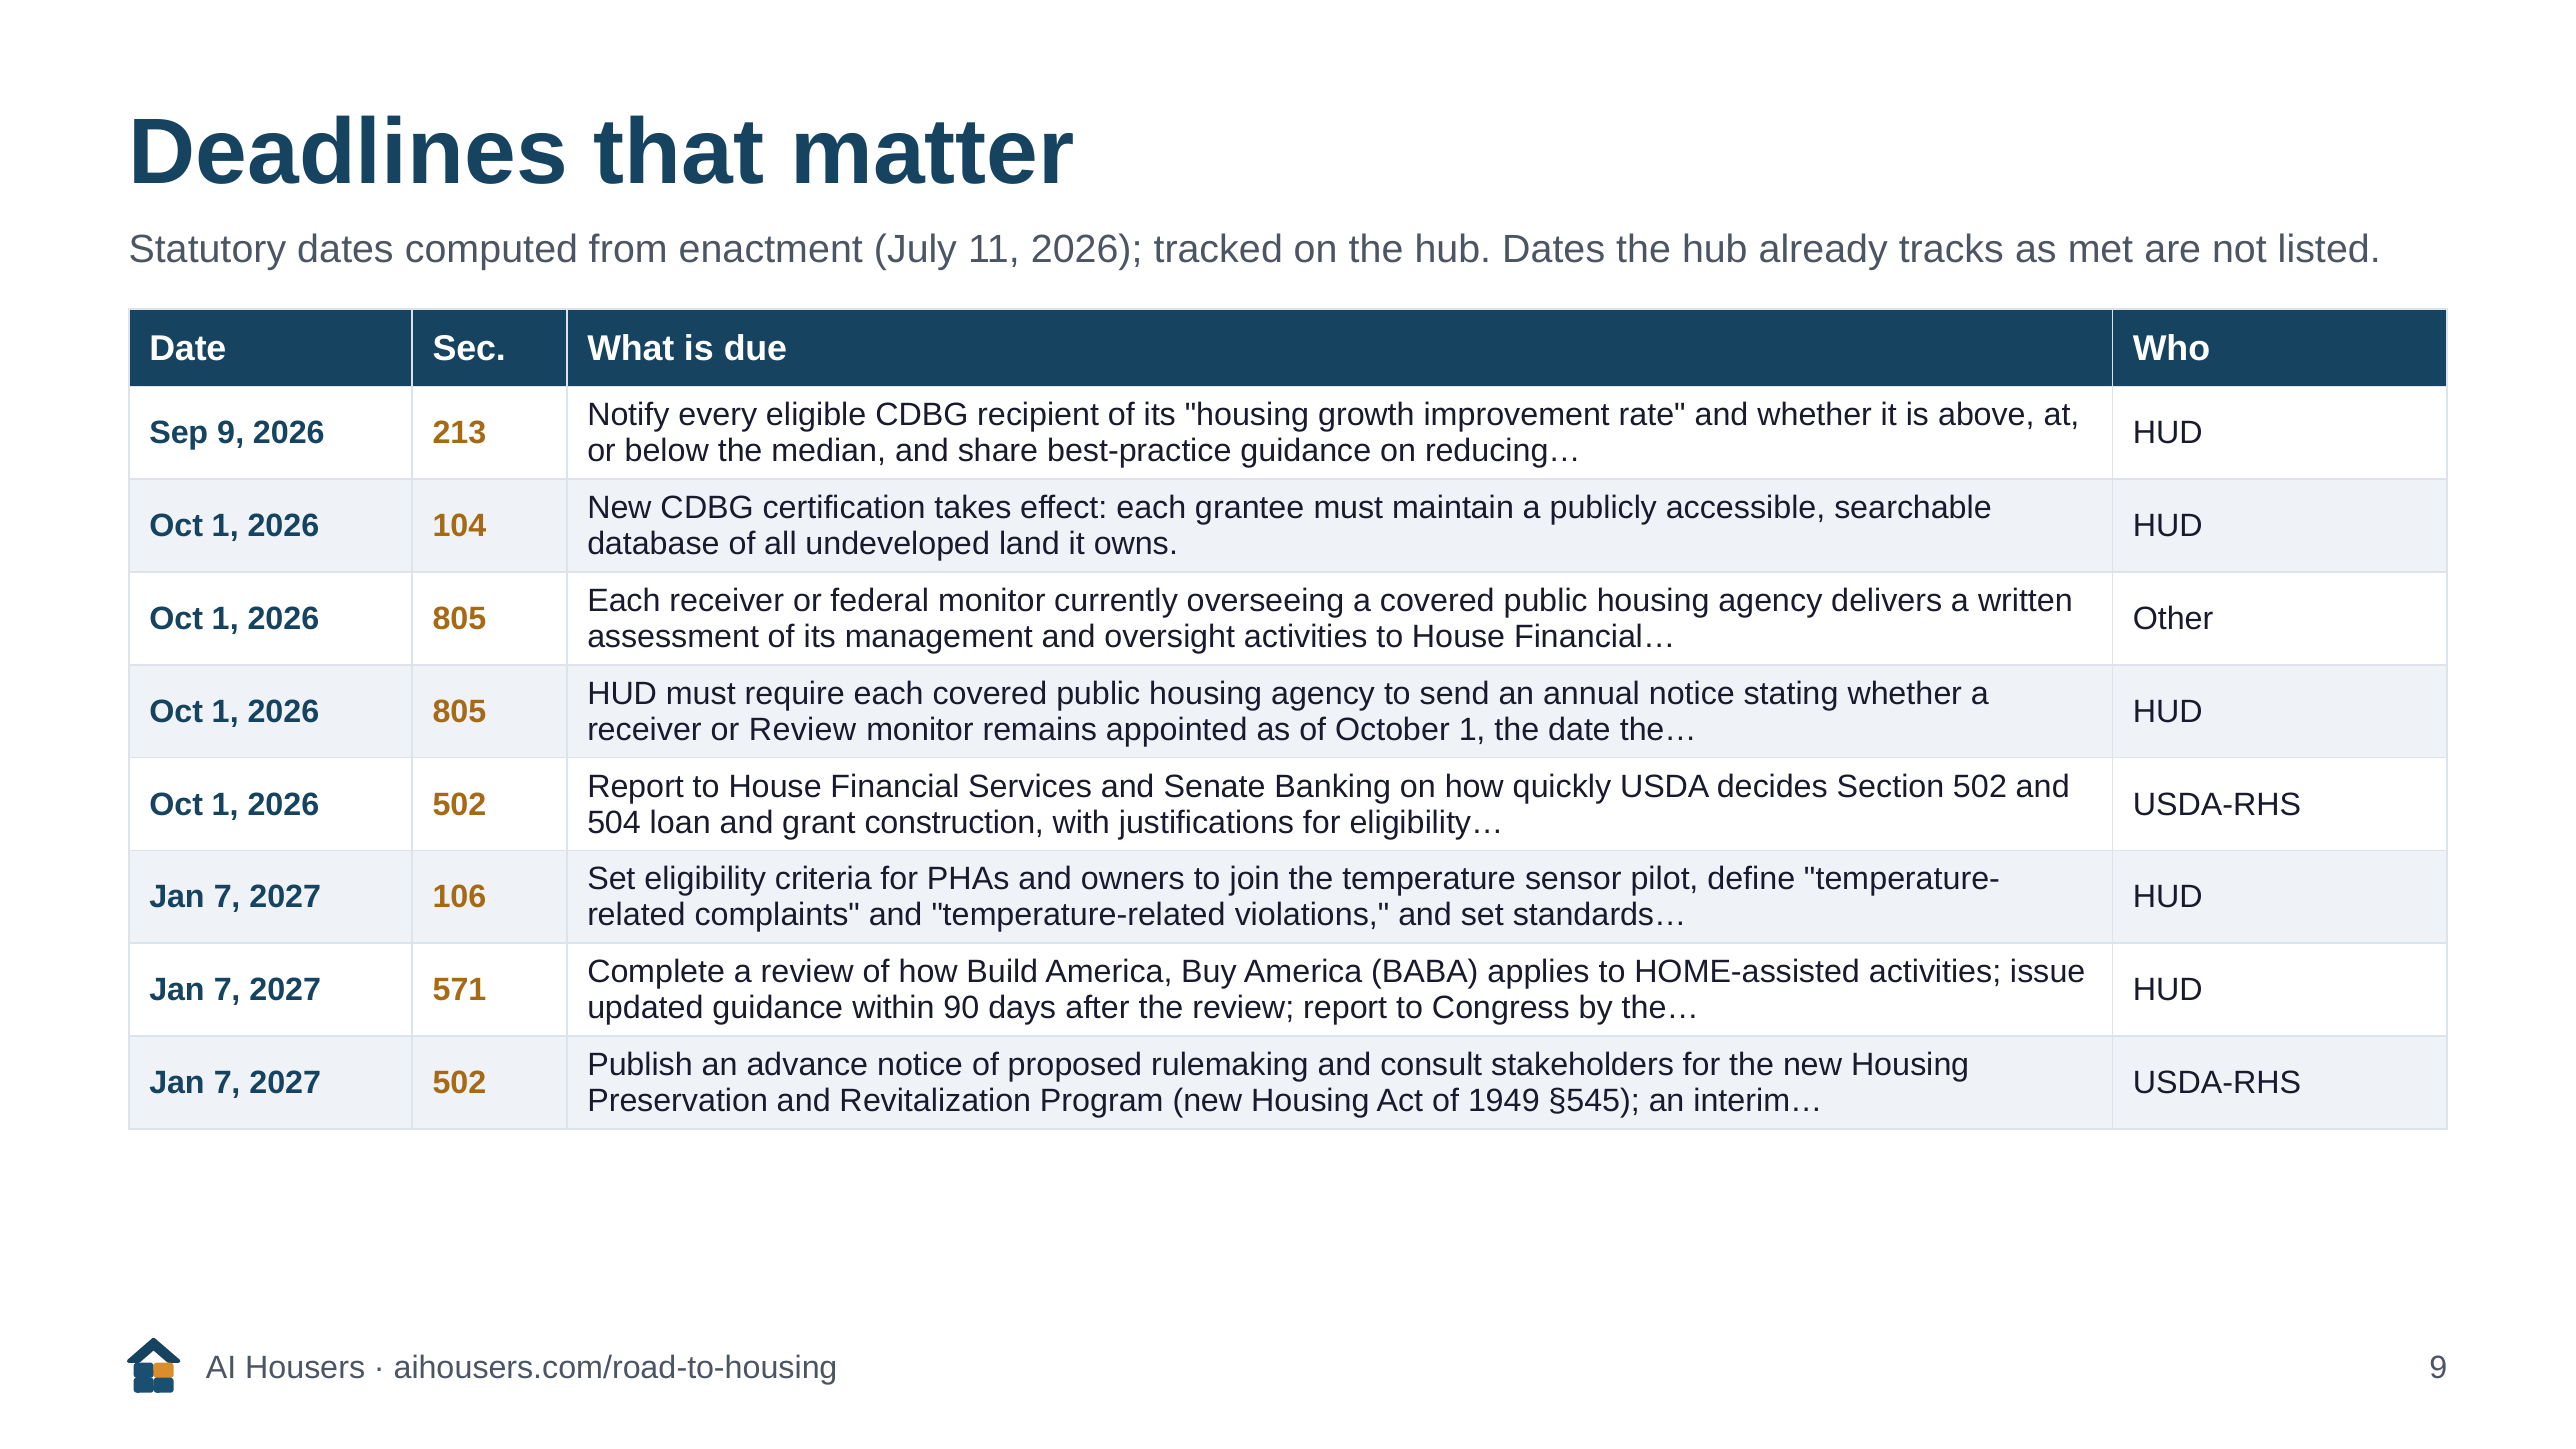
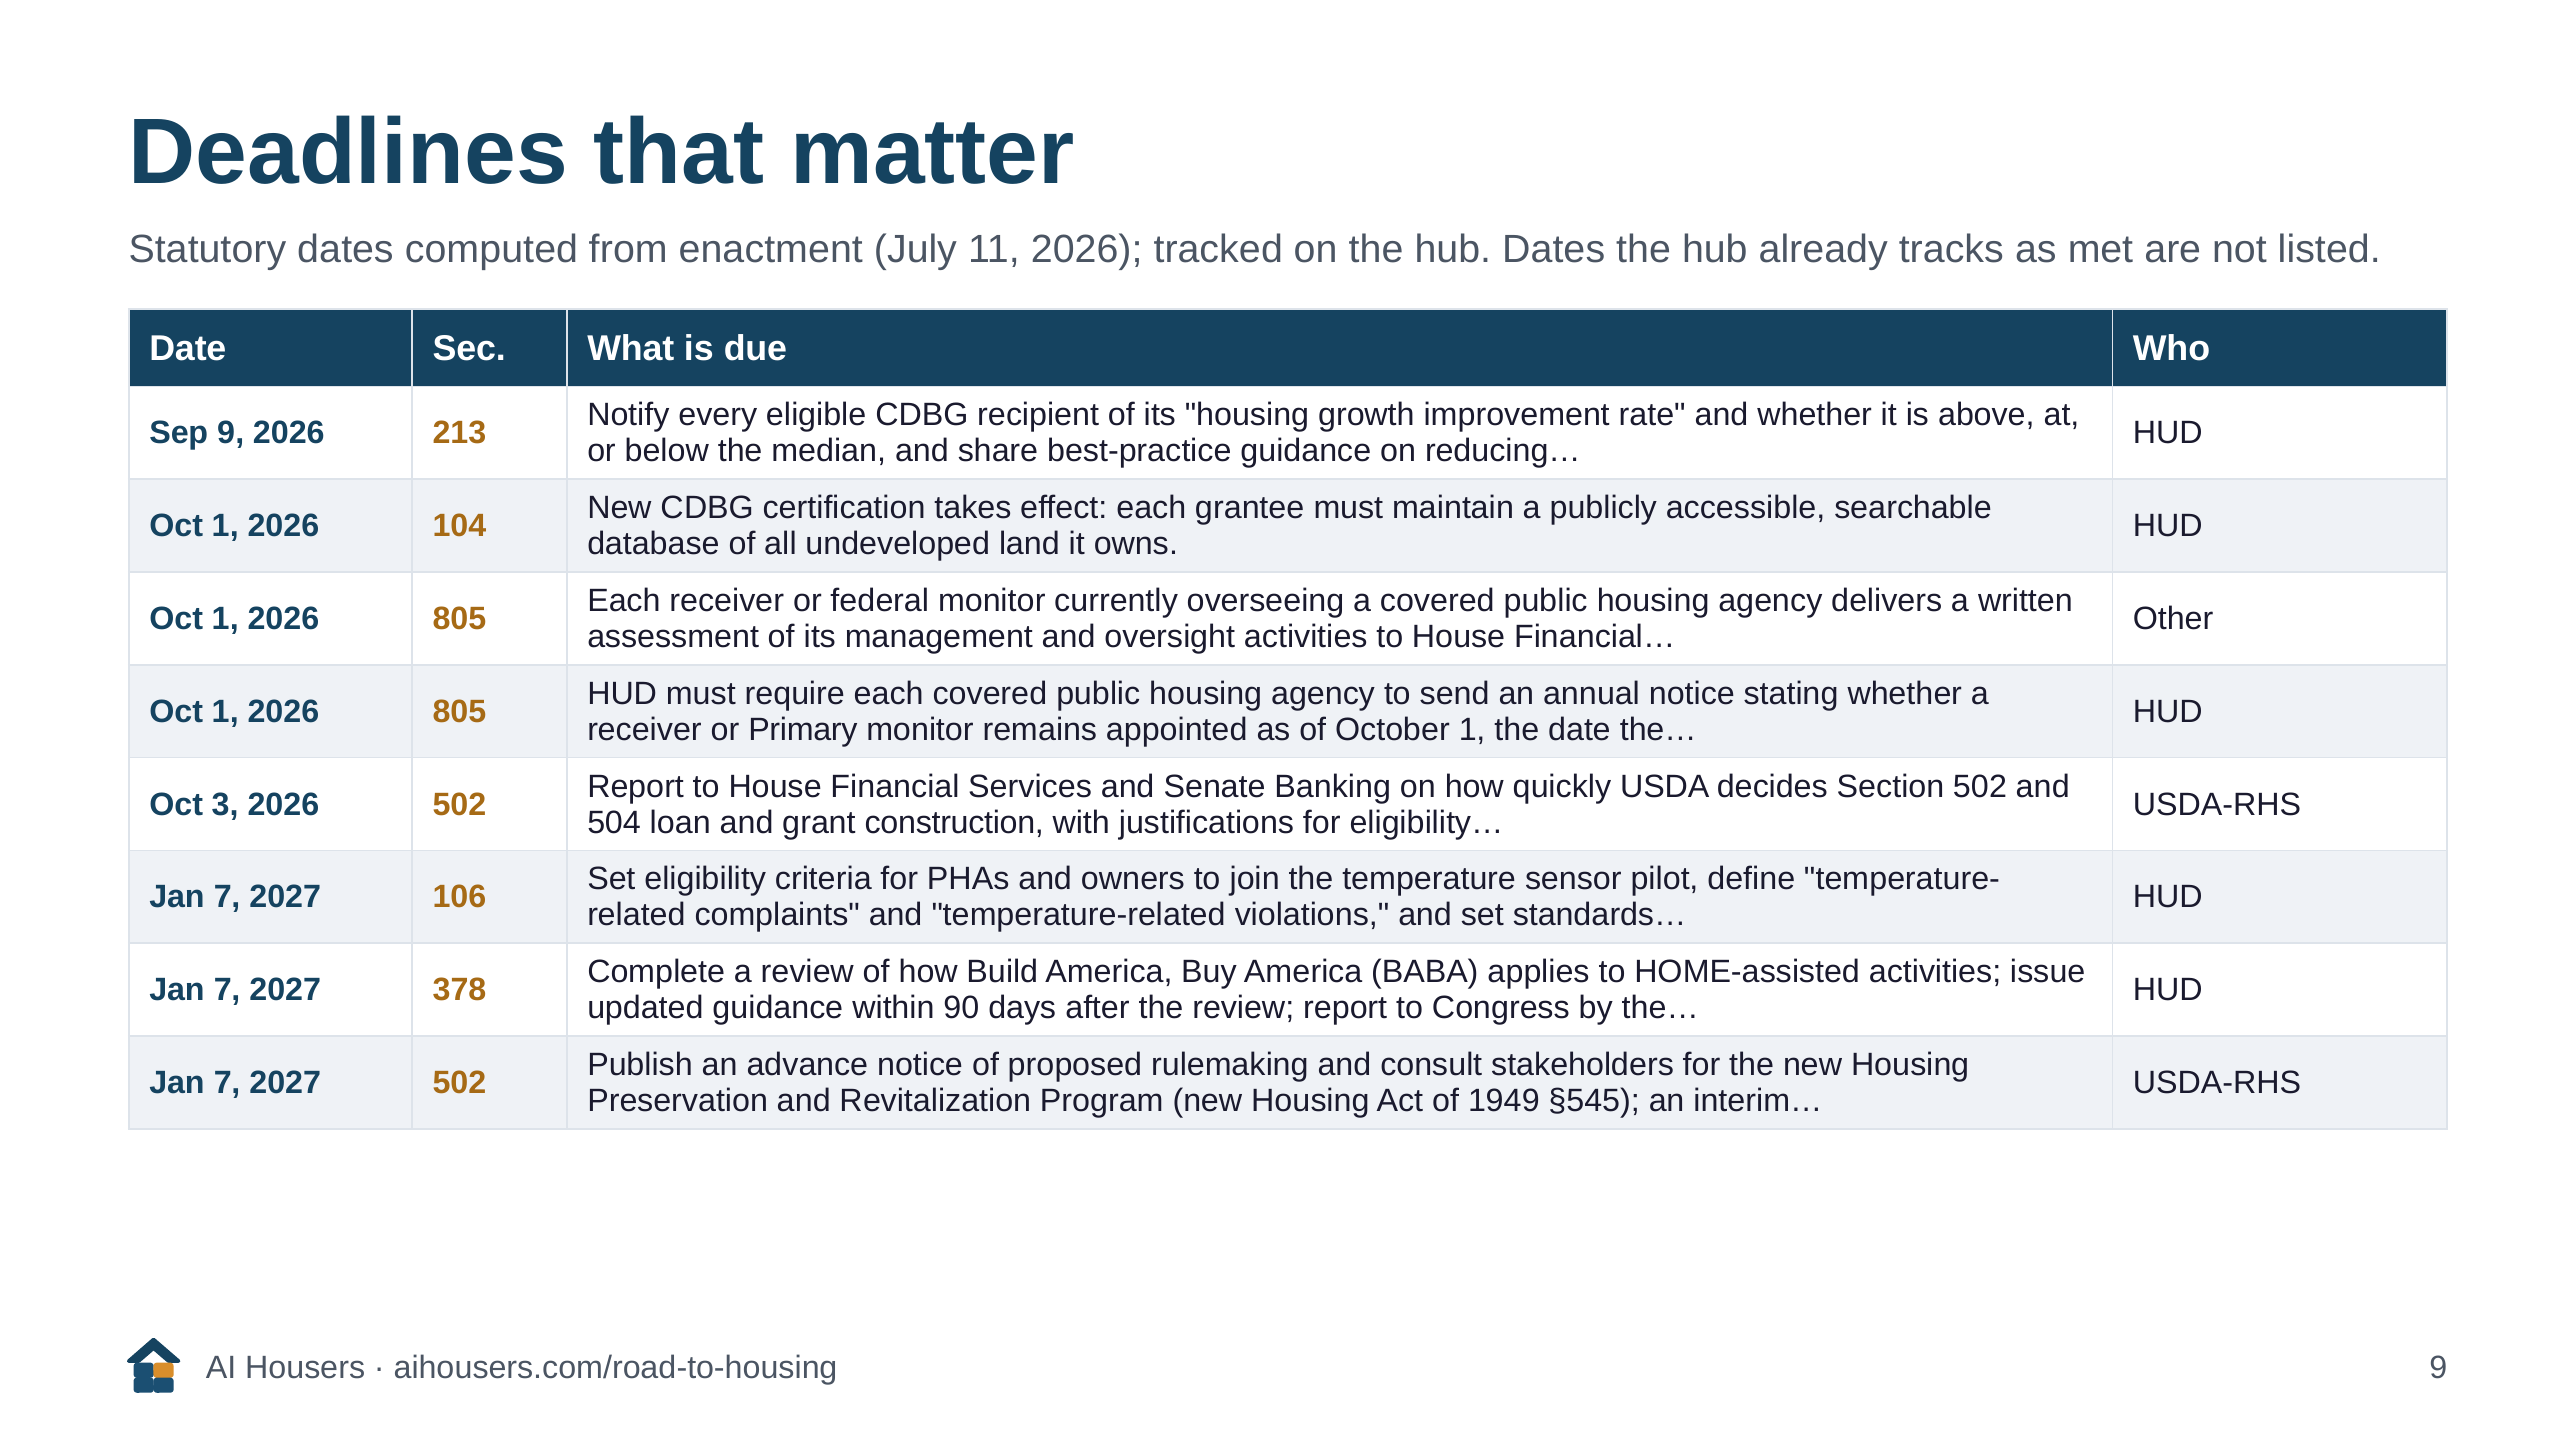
or Review: Review -> Primary
1 at (225, 804): 1 -> 3
571: 571 -> 378
